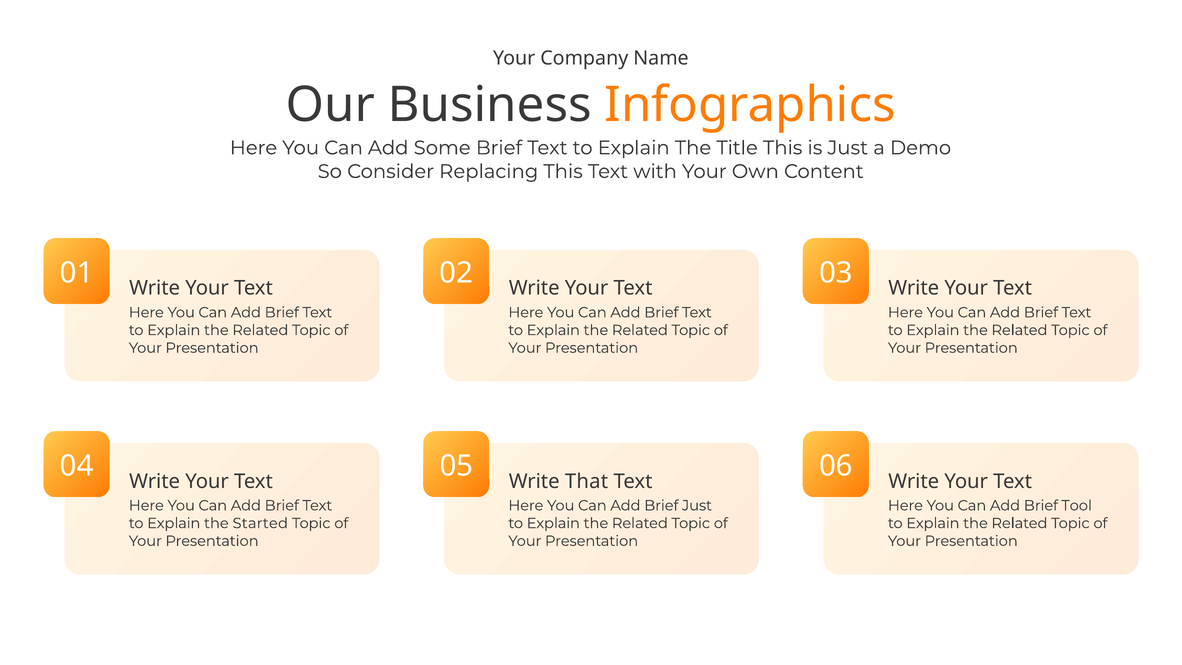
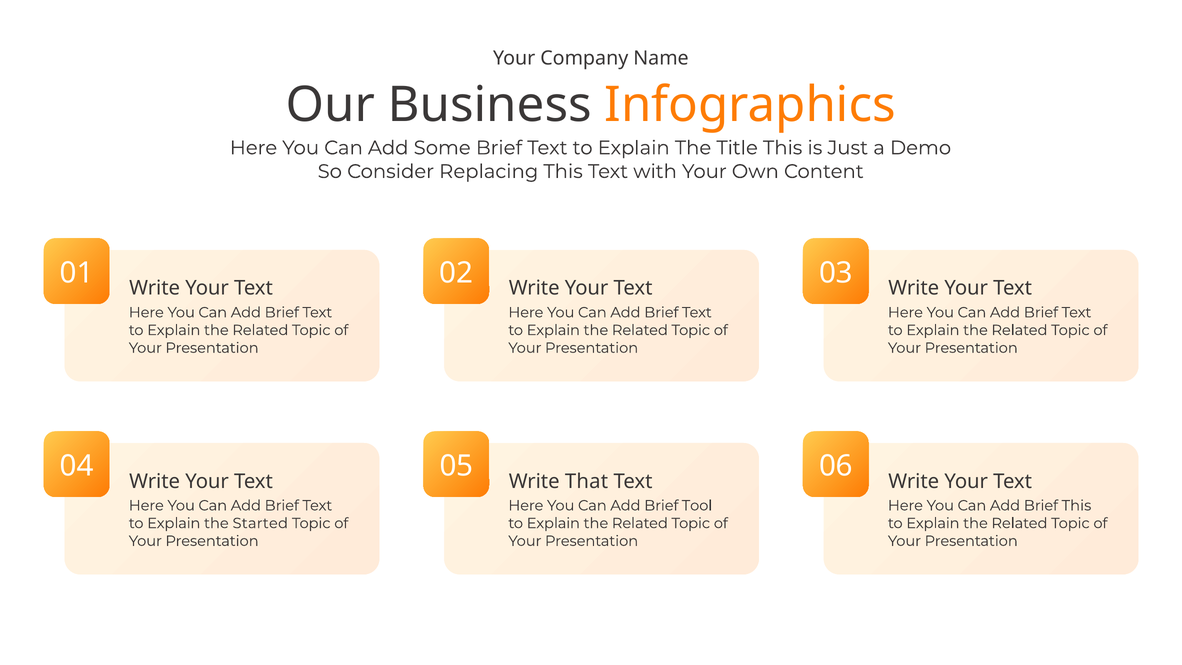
Brief Just: Just -> Tool
Brief Tool: Tool -> This
